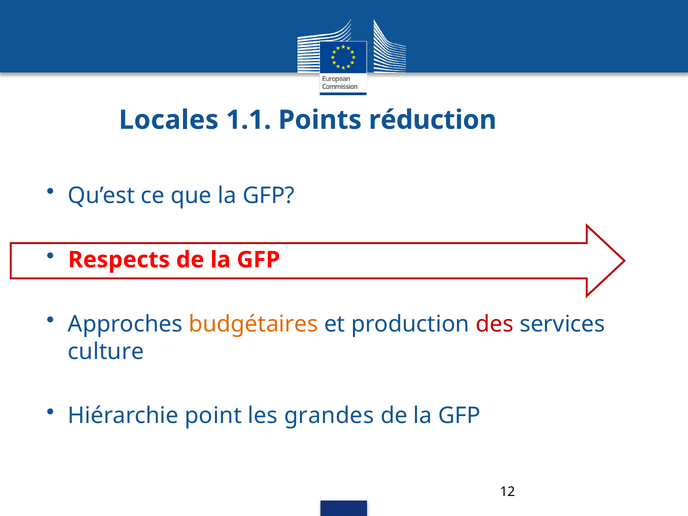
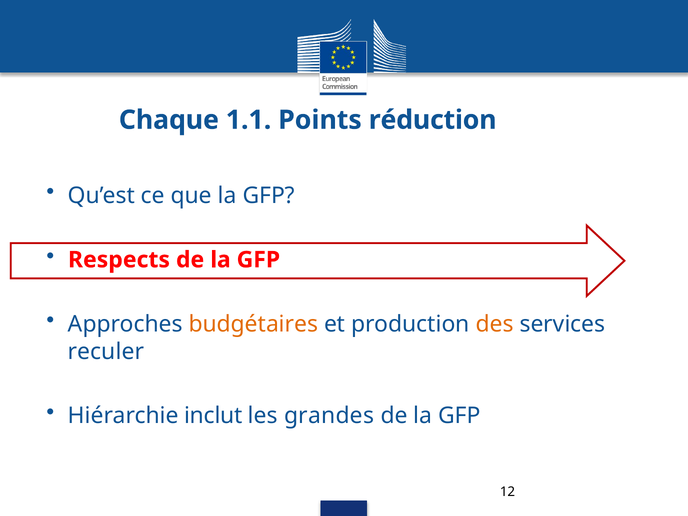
Locales: Locales -> Chaque
des colour: red -> orange
culture: culture -> reculer
point: point -> inclut
